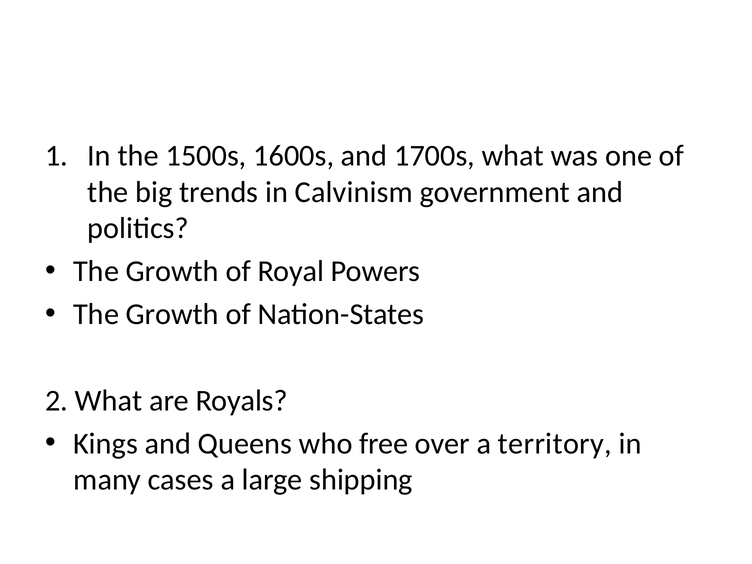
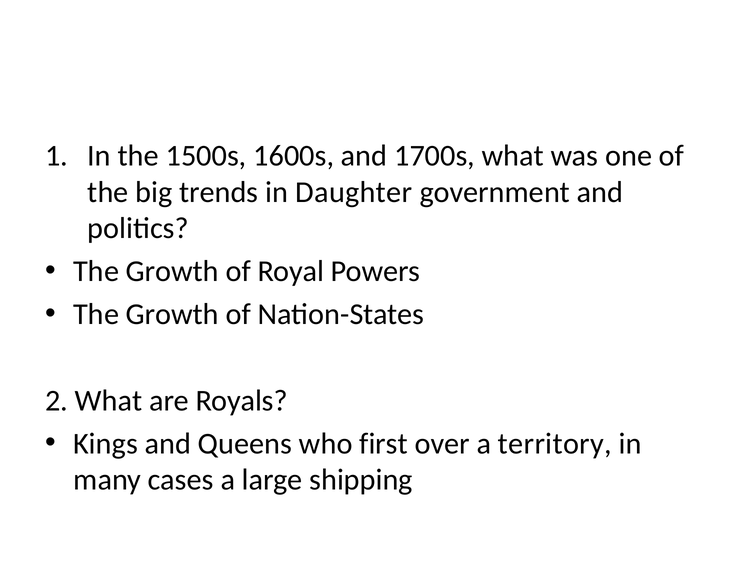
Calvinism: Calvinism -> Daughter
free: free -> first
